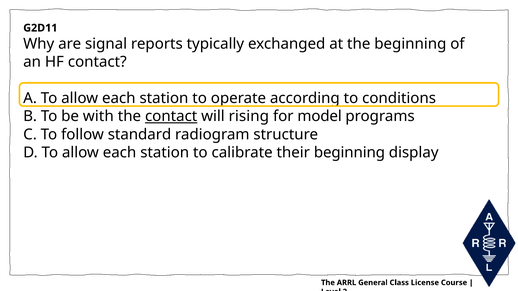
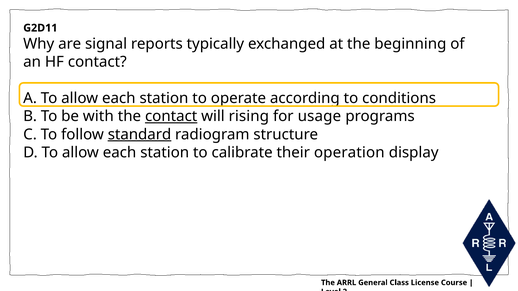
model: model -> usage
standard underline: none -> present
their beginning: beginning -> operation
